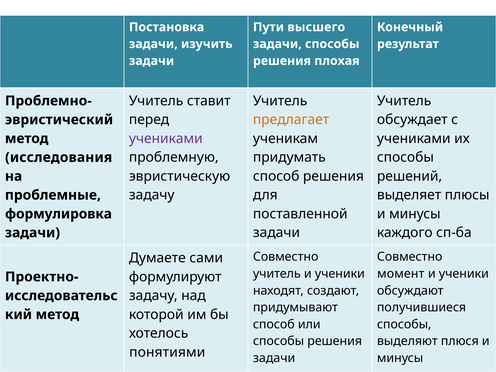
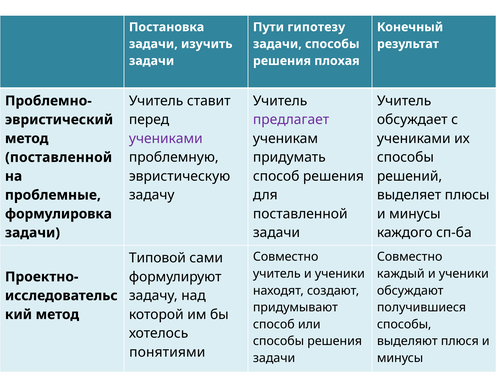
высшего: высшего -> гипотезу
предлагает colour: orange -> purple
исследования at (59, 157): исследования -> поставленной
Думаете: Думаете -> Типовой
момент: момент -> каждый
